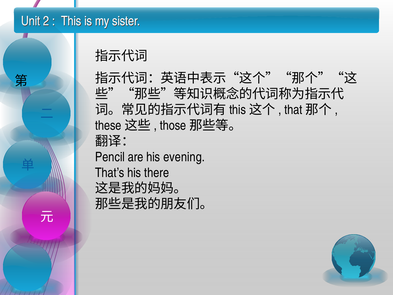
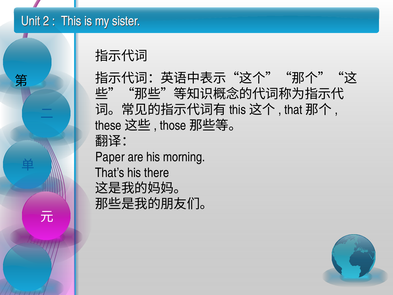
Pencil: Pencil -> Paper
evening: evening -> morning
